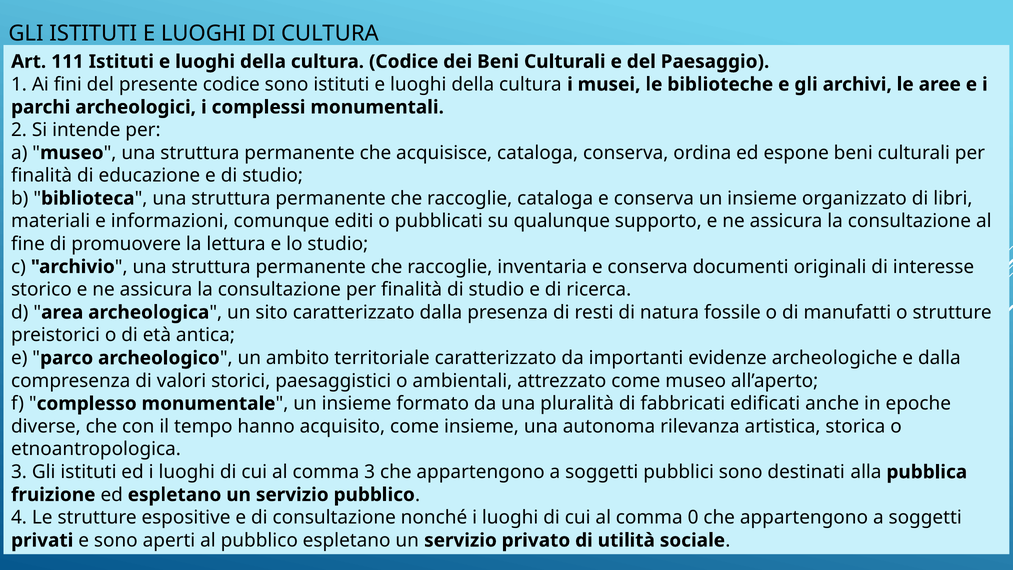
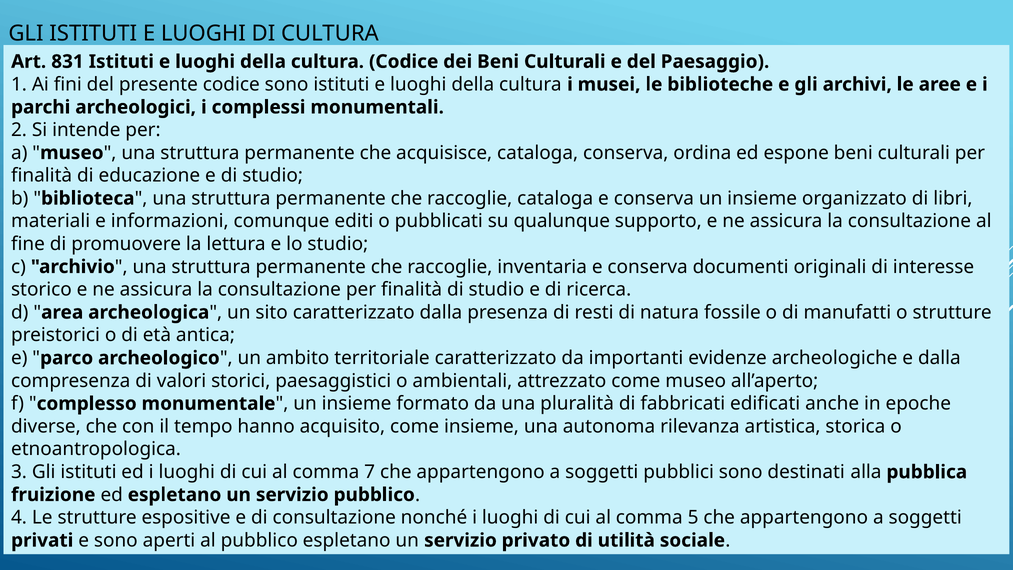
111: 111 -> 831
comma 3: 3 -> 7
0: 0 -> 5
